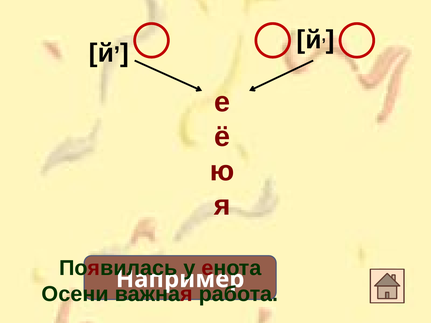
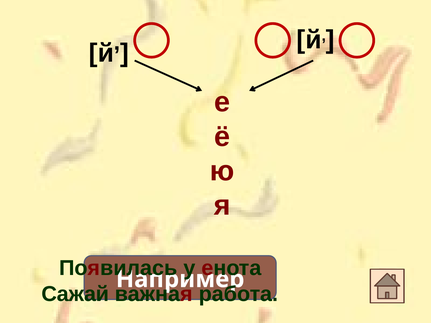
Осени: Осени -> Сажай
